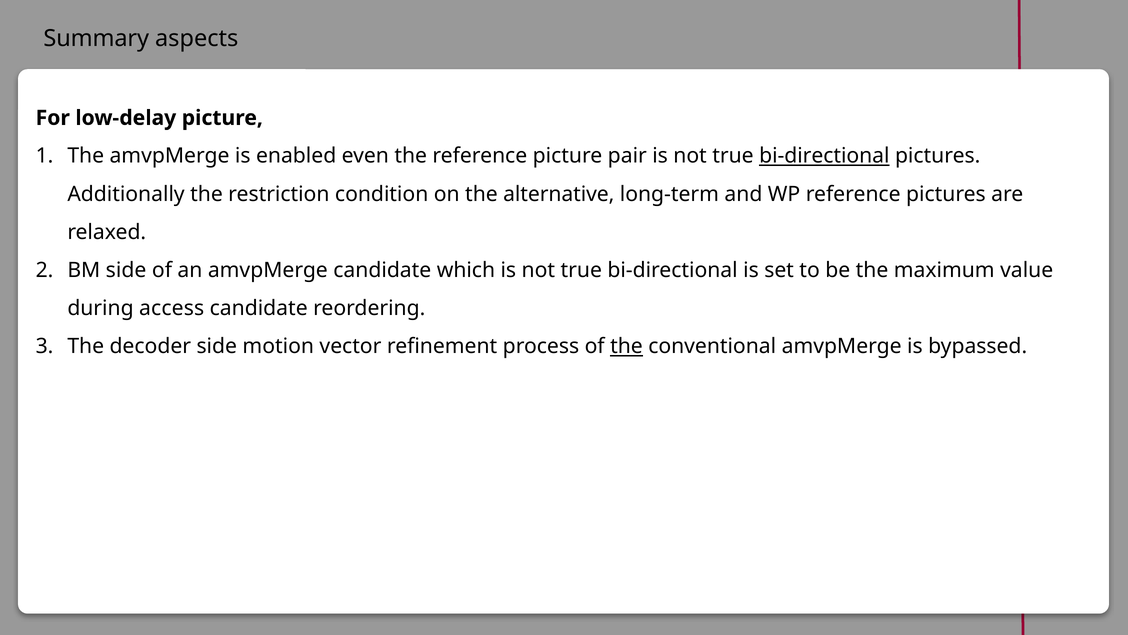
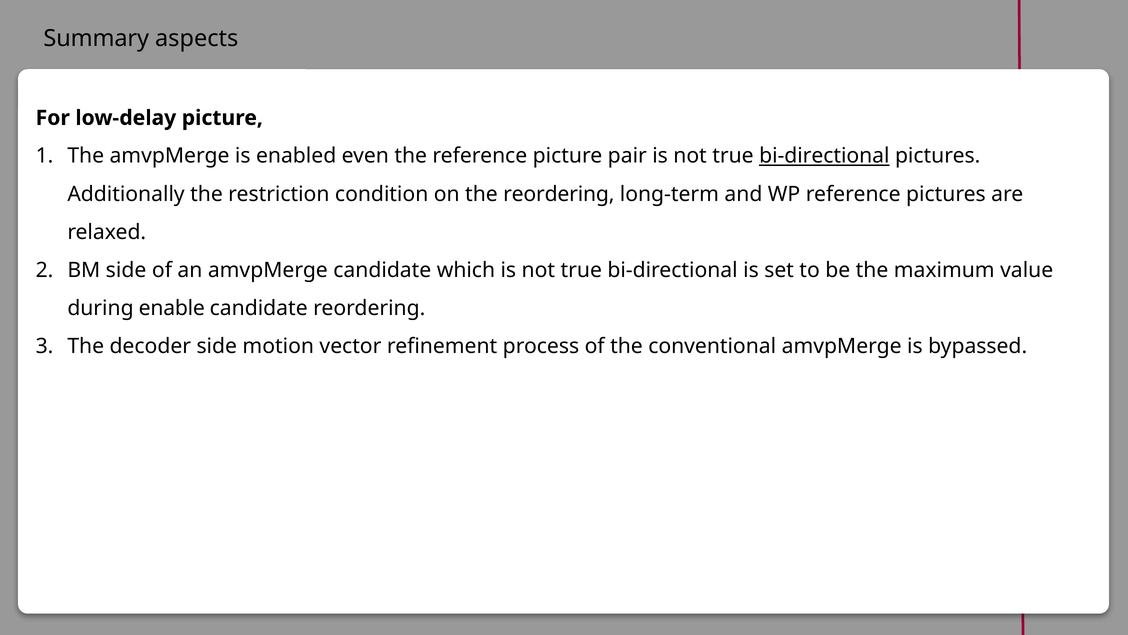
the alternative: alternative -> reordering
access: access -> enable
the at (626, 346) underline: present -> none
